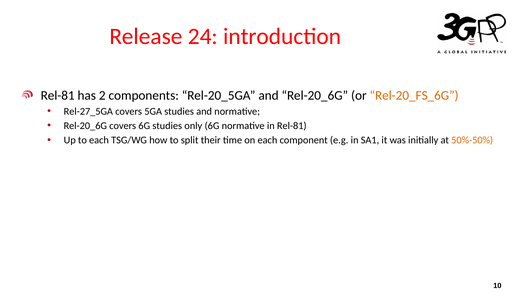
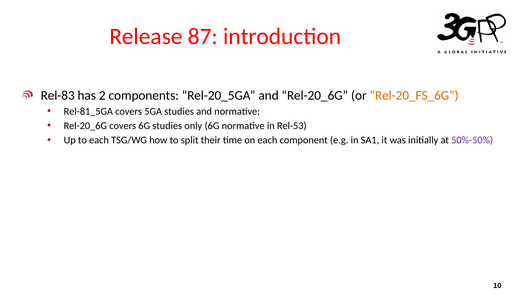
24: 24 -> 87
Rel-81 at (58, 95): Rel-81 -> Rel-83
Rel-27_5GA: Rel-27_5GA -> Rel-81_5GA
in Rel-81: Rel-81 -> Rel-53
50%-50% colour: orange -> purple
